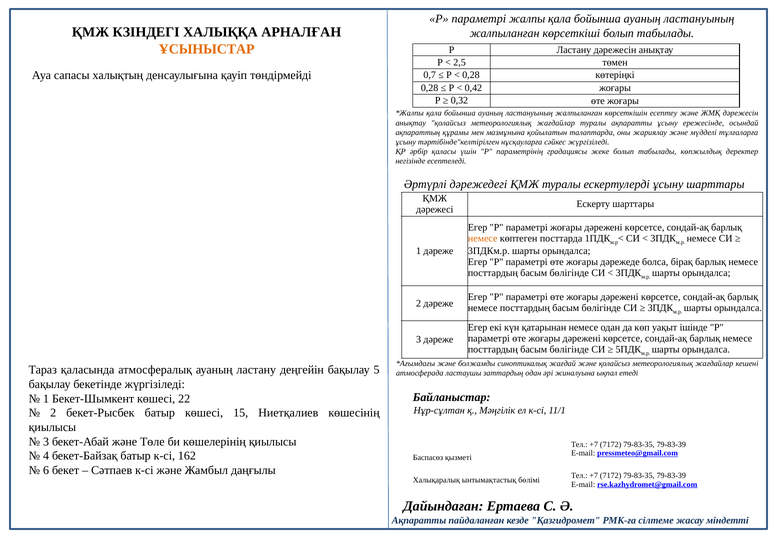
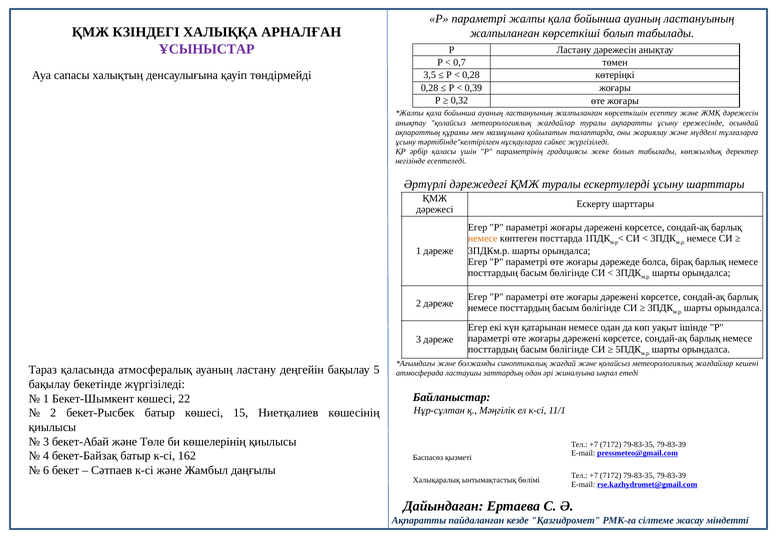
ҰСЫНЫСТАР colour: orange -> purple
2,5: 2,5 -> 0,7
0,7: 0,7 -> 3,5
0,42: 0,42 -> 0,39
